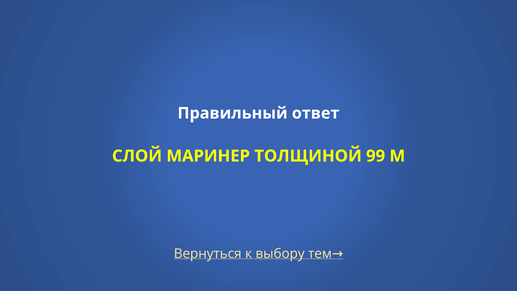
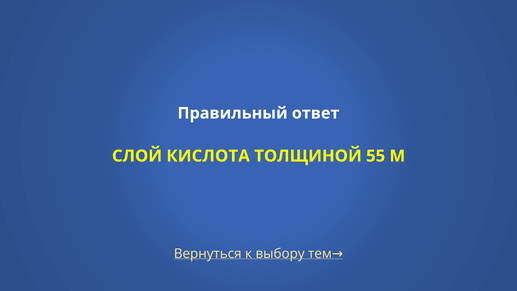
МАРИНЕР: МАРИНЕР -> КИСЛОТА
99: 99 -> 55
